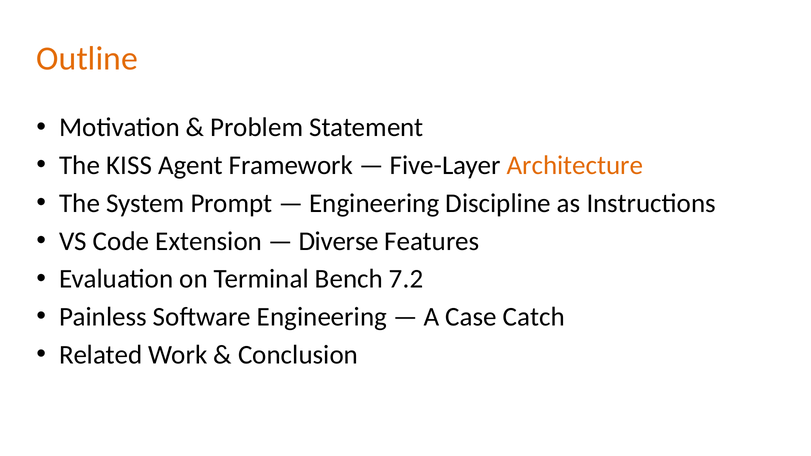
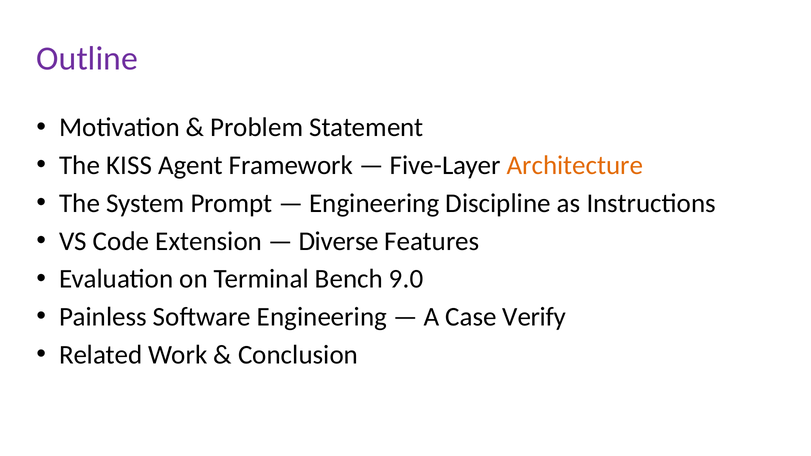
Outline colour: orange -> purple
7.2: 7.2 -> 9.0
Catch: Catch -> Verify
